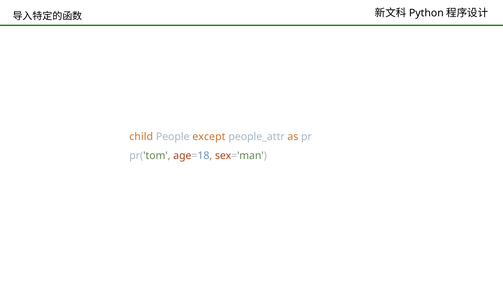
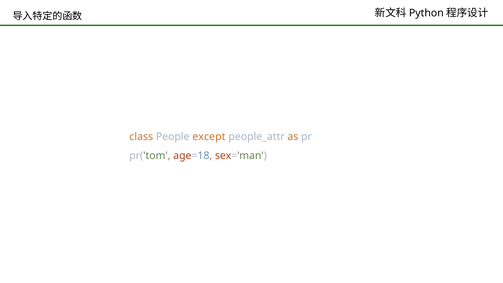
child: child -> class
